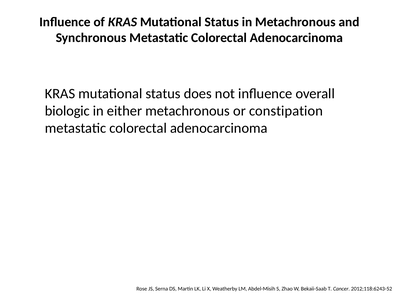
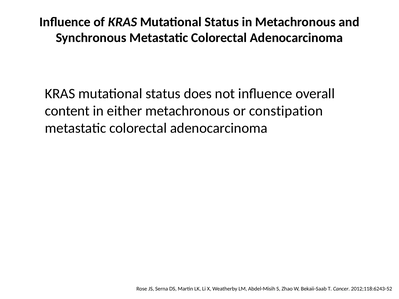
biologic: biologic -> content
